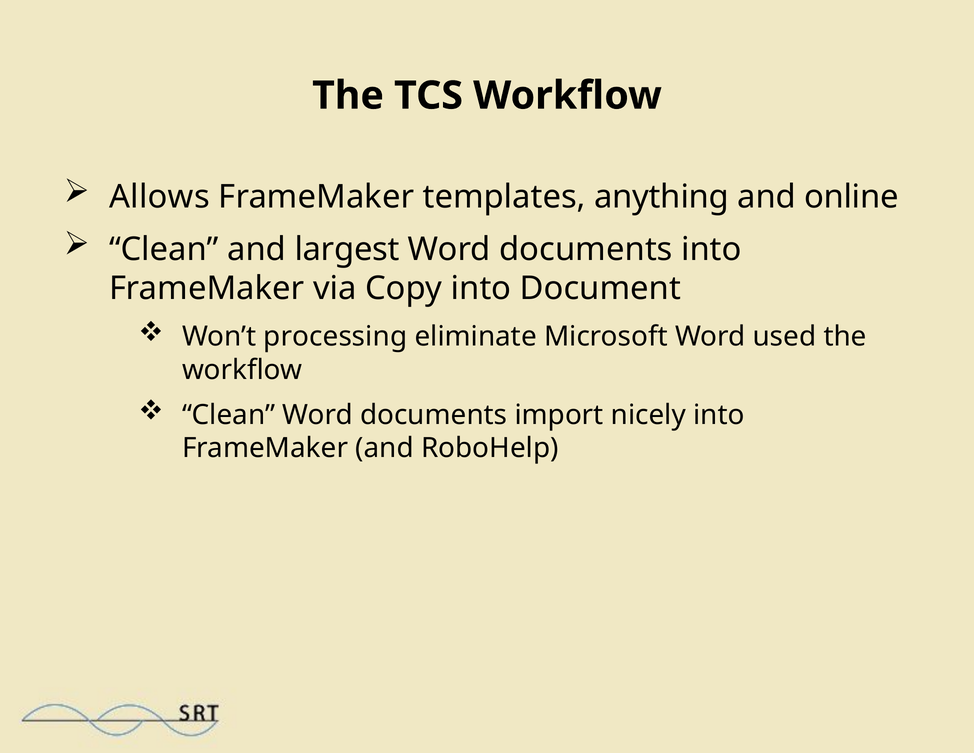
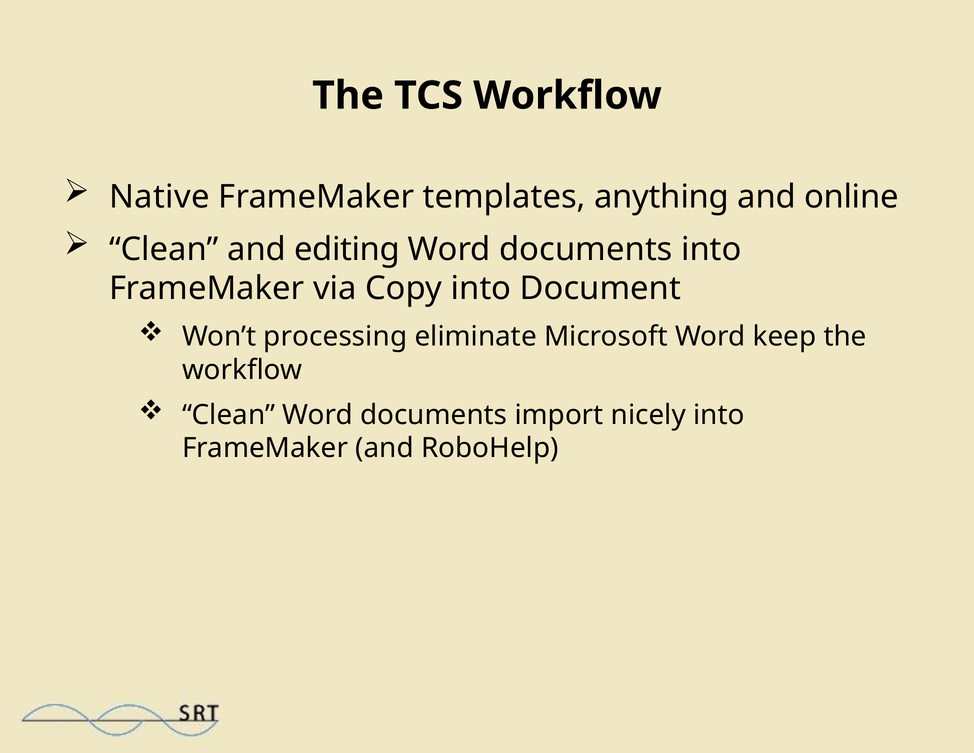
Allows: Allows -> Native
largest: largest -> editing
used: used -> keep
